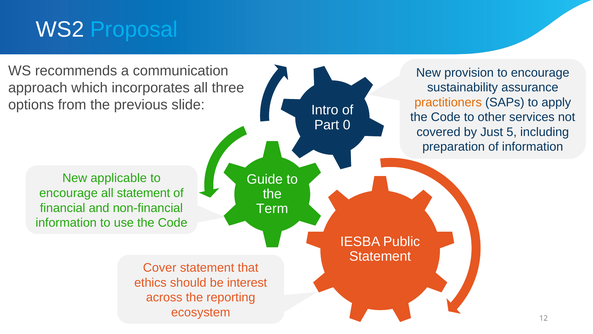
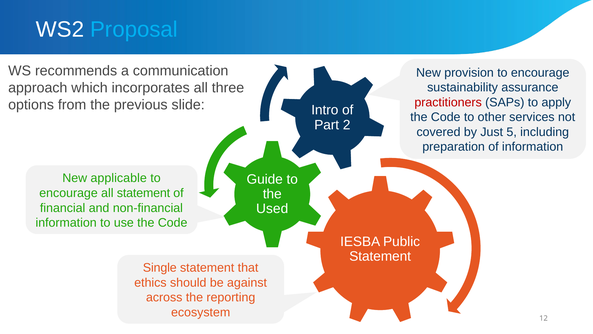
practitioners colour: orange -> red
0: 0 -> 2
Term: Term -> Used
Cover: Cover -> Single
interest: interest -> against
